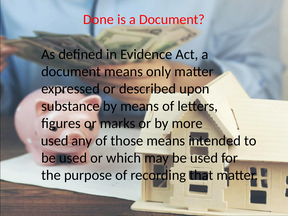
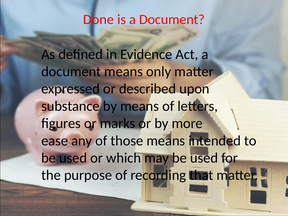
used at (55, 141): used -> ease
